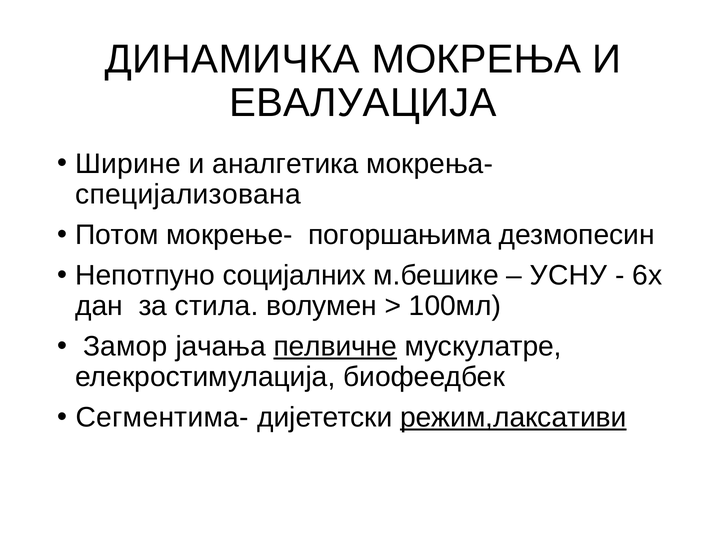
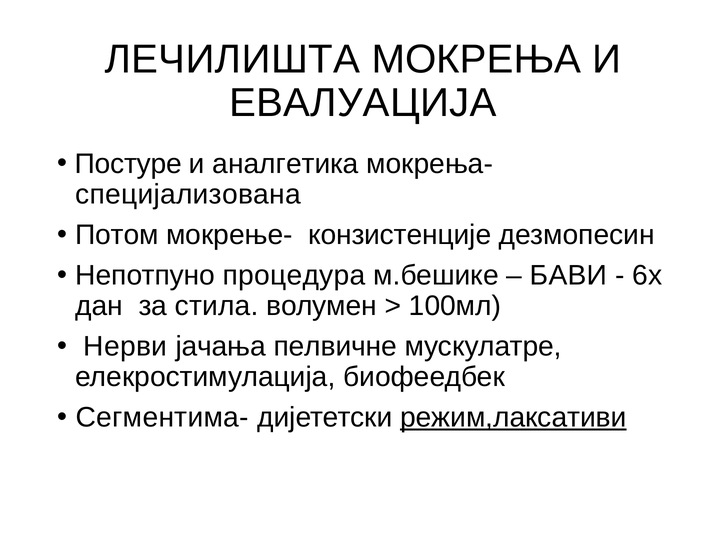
ДИНАМИЧКА: ДИНАМИЧКА -> ЛЕЧИЛИШТА
Ширине: Ширине -> Постуре
погоршањима: погоршањима -> конзистенције
социјалних: социјалних -> процедура
УСНУ: УСНУ -> БАВИ
Замор: Замор -> Нерви
пелвичне underline: present -> none
